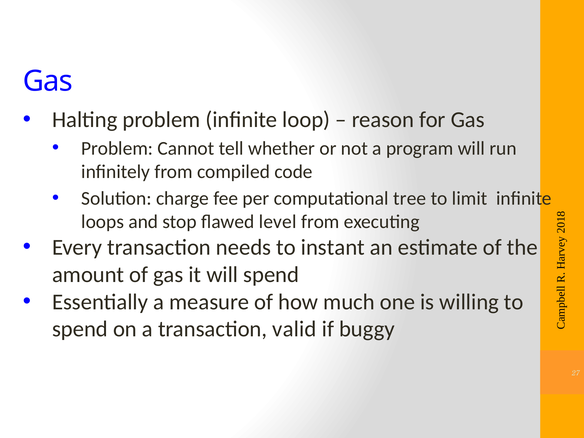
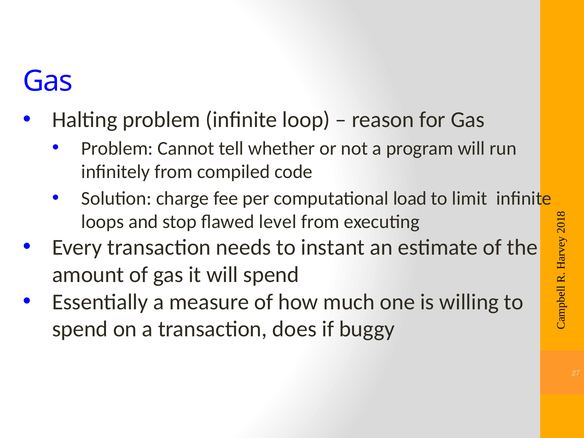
tree: tree -> load
valid: valid -> does
